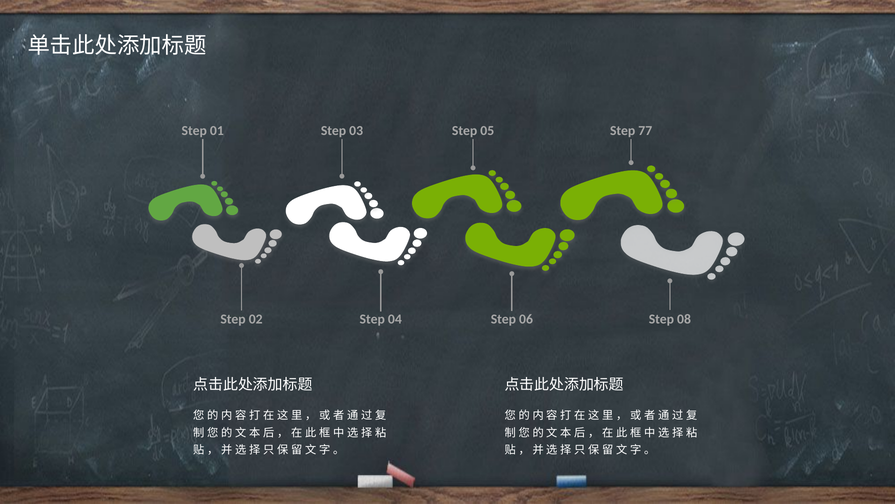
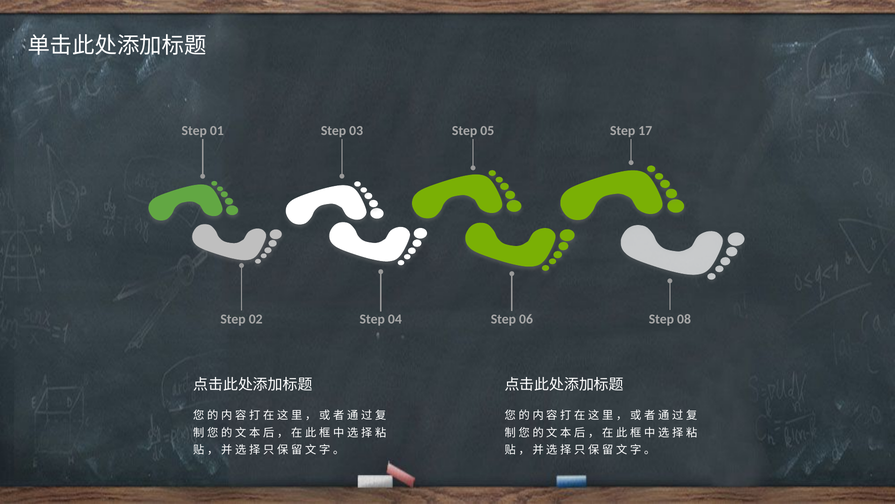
77: 77 -> 17
